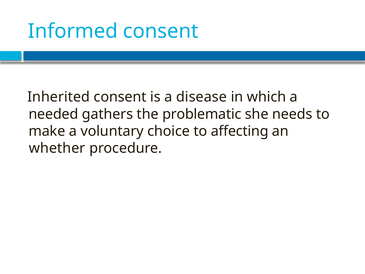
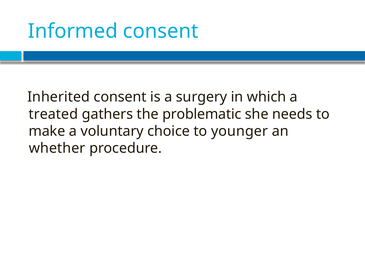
disease: disease -> surgery
needed: needed -> treated
affecting: affecting -> younger
